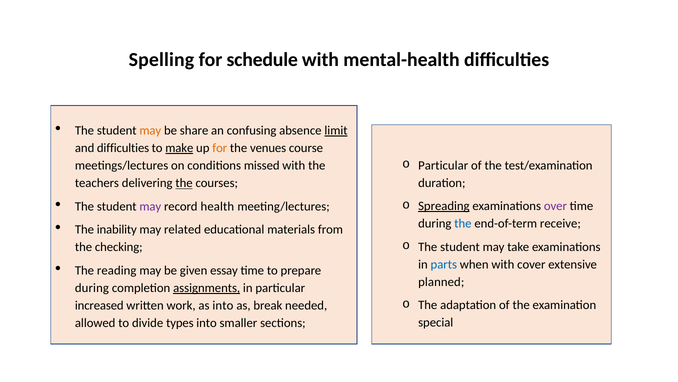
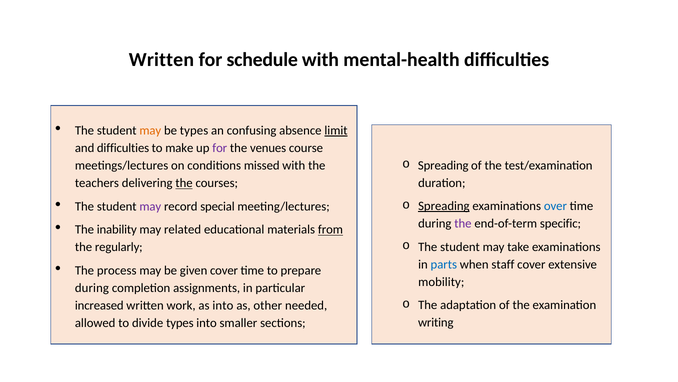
Spelling at (161, 59): Spelling -> Written
be share: share -> types
make underline: present -> none
for at (220, 148) colour: orange -> purple
Particular at (443, 165): Particular -> Spreading
over colour: purple -> blue
health: health -> special
the at (463, 223) colour: blue -> purple
receive: receive -> specific
from underline: none -> present
checking: checking -> regularly
when with: with -> staff
reading: reading -> process
given essay: essay -> cover
planned: planned -> mobility
assignments underline: present -> none
break: break -> other
special: special -> writing
